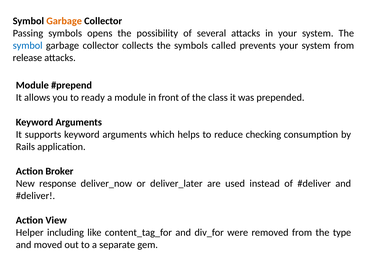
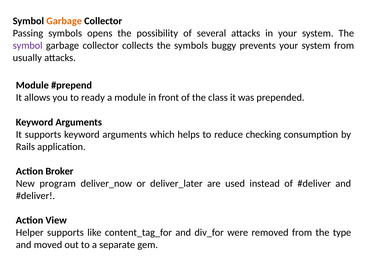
symbol at (28, 45) colour: blue -> purple
called: called -> buggy
release: release -> usually
response: response -> program
Helper including: including -> supports
